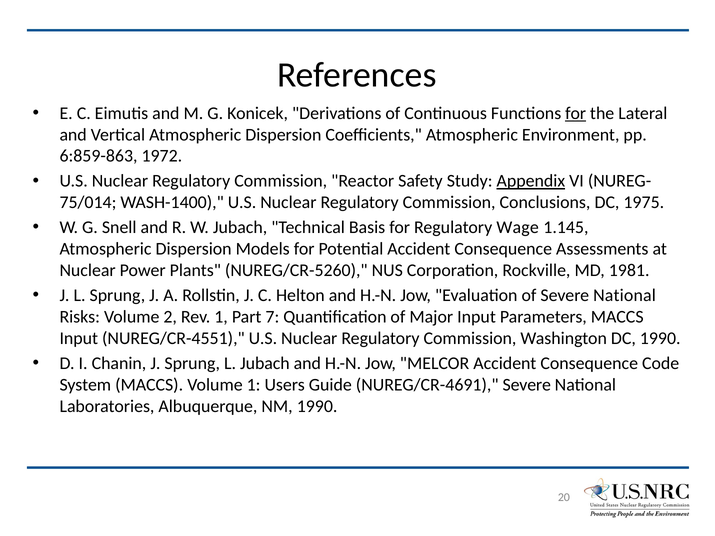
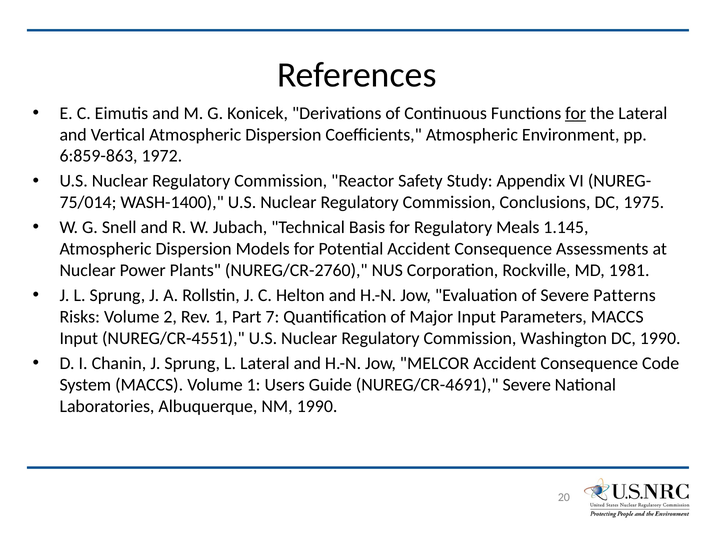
Appendix underline: present -> none
Wage: Wage -> Meals
NUREG/CR-5260: NUREG/CR-5260 -> NUREG/CR-2760
of Severe National: National -> Patterns
L Jubach: Jubach -> Lateral
